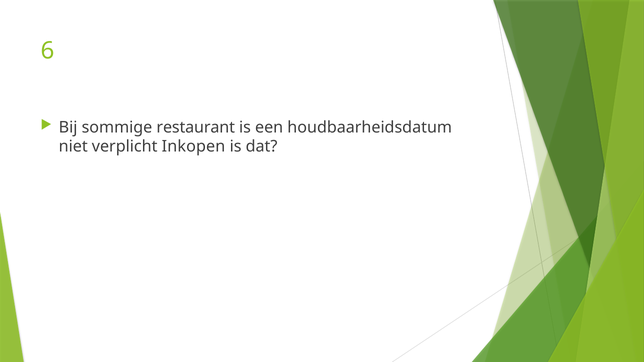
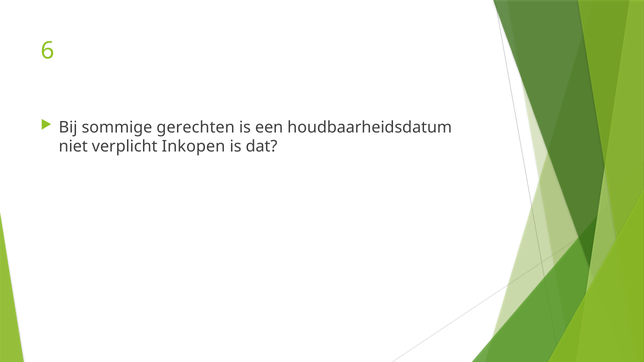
restaurant: restaurant -> gerechten
